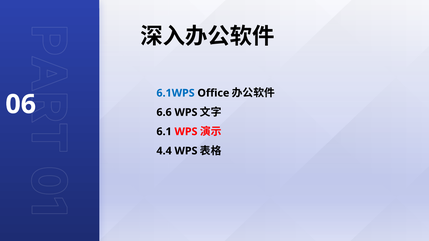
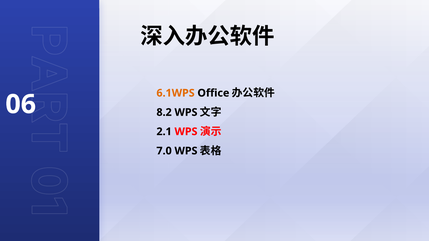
6.1WPS colour: blue -> orange
6.6: 6.6 -> 8.2
6.1: 6.1 -> 2.1
4.4: 4.4 -> 7.0
